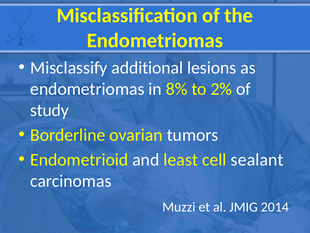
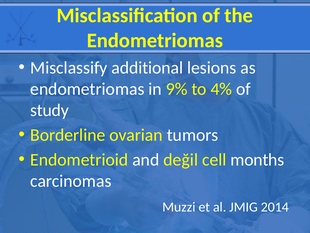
8%: 8% -> 9%
2%: 2% -> 4%
least: least -> değil
sealant: sealant -> months
